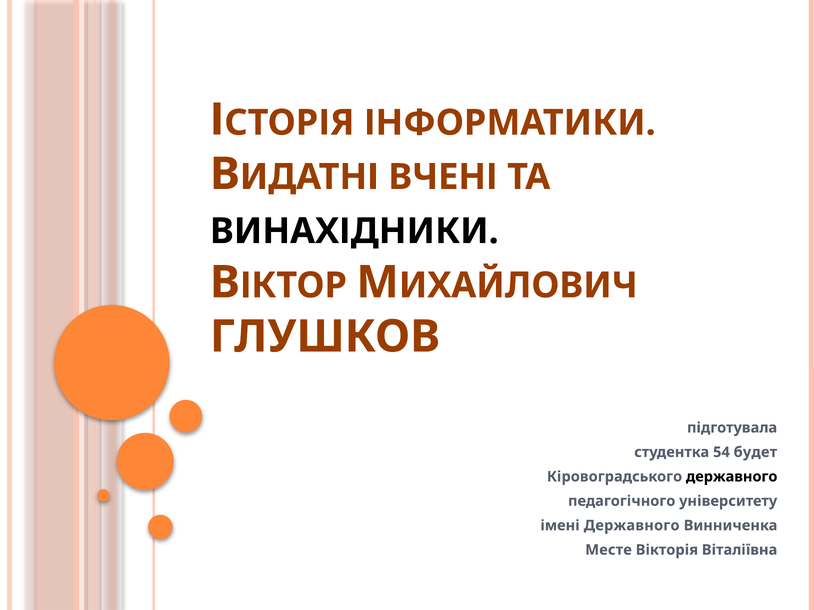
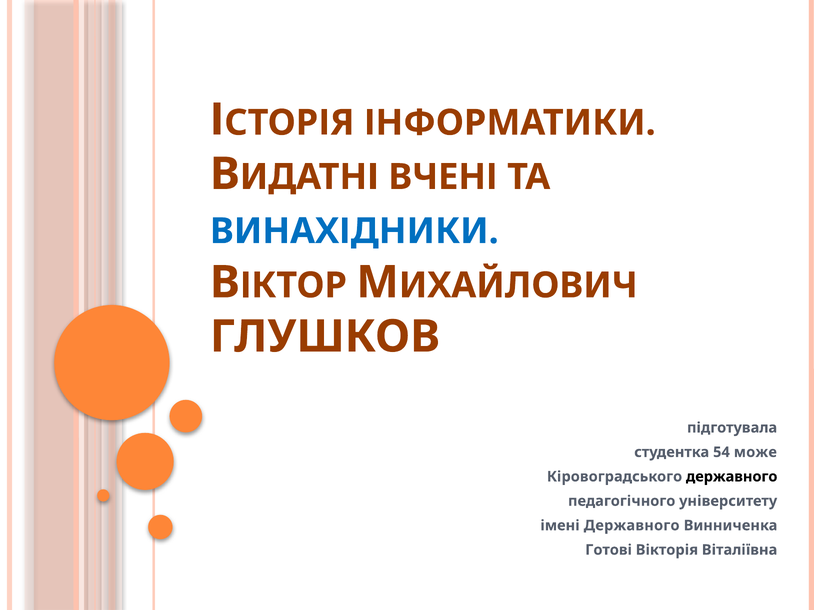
ВИНАХІДНИКИ colour: black -> blue
будет: будет -> може
Месте: Месте -> Готові
